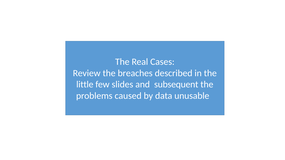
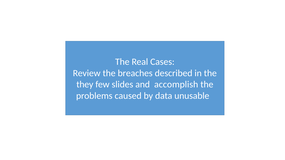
little: little -> they
subsequent: subsequent -> accomplish
